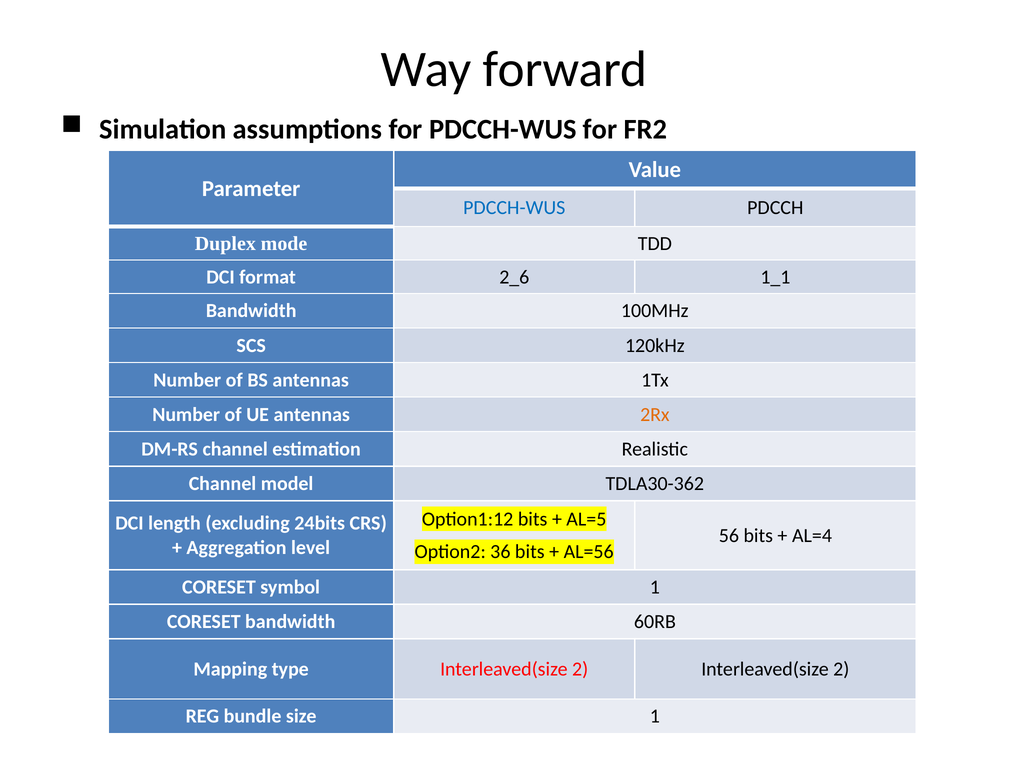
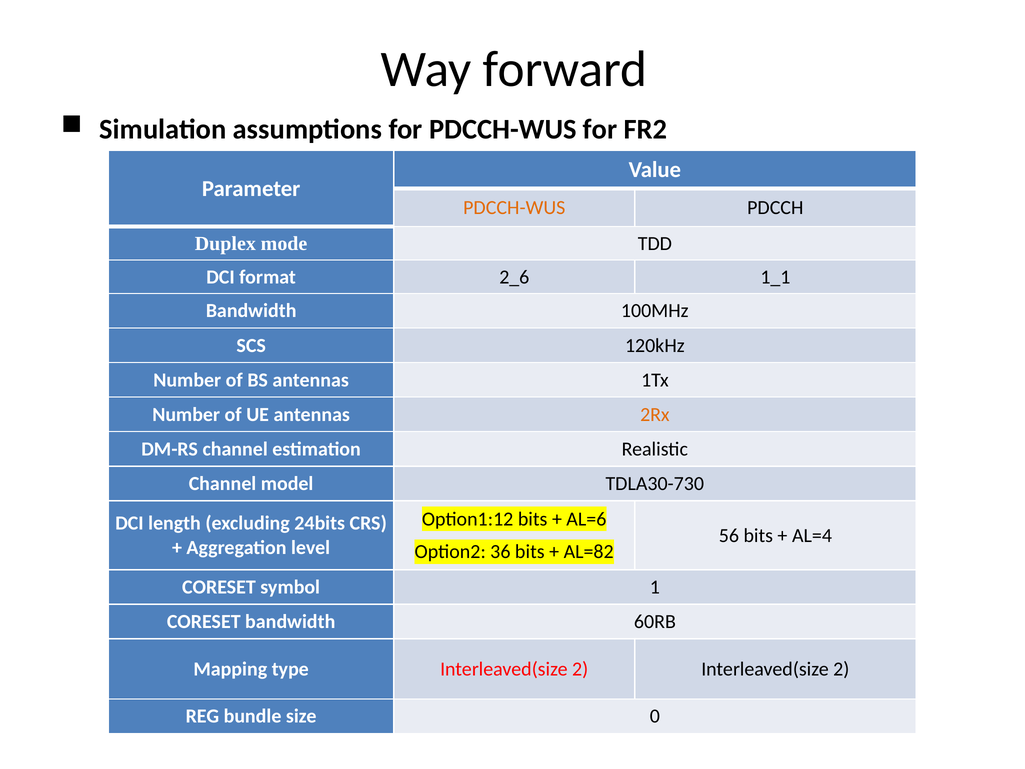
PDCCH-WUS at (514, 208) colour: blue -> orange
TDLA30-362: TDLA30-362 -> TDLA30-730
AL=5: AL=5 -> AL=6
AL=56: AL=56 -> AL=82
size 1: 1 -> 0
